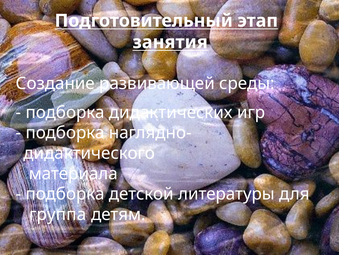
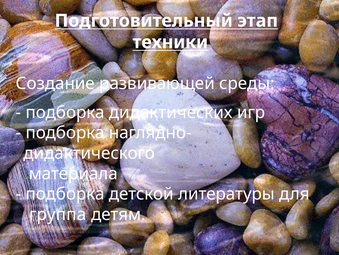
занятия: занятия -> техники
